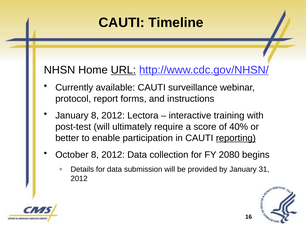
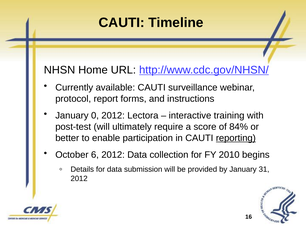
URL underline: present -> none
January 8: 8 -> 0
40%: 40% -> 84%
October 8: 8 -> 6
2080: 2080 -> 2010
